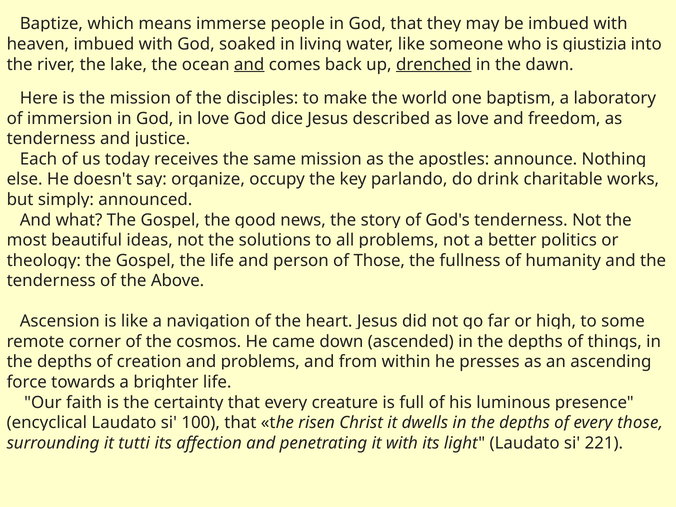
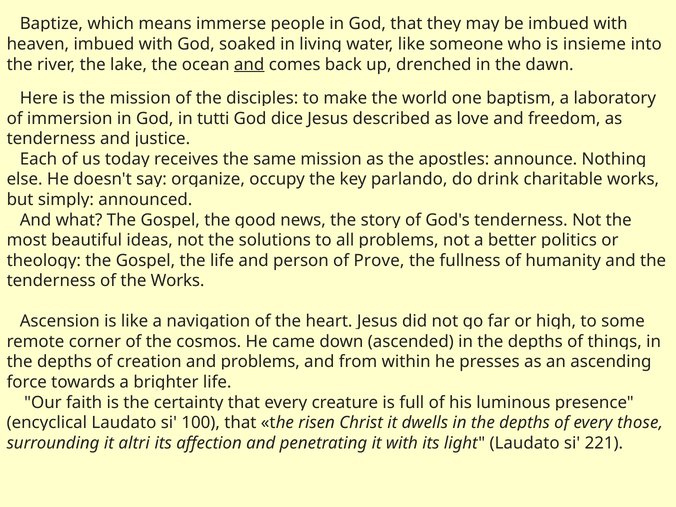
giustizia: giustizia -> insieme
drenched underline: present -> none
love at (213, 119): love -> tutti
of Those: Those -> Prove
the Above: Above -> Works
tutti: tutti -> altri
